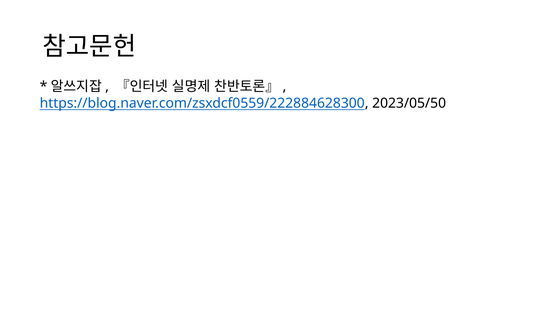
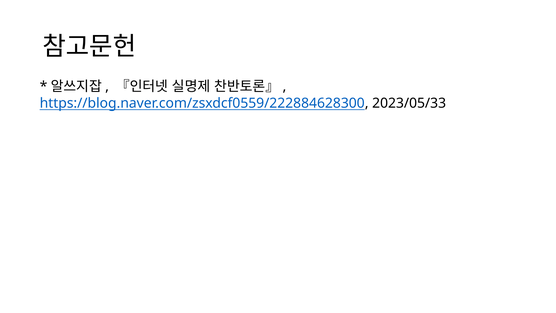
2023/05/50: 2023/05/50 -> 2023/05/33
